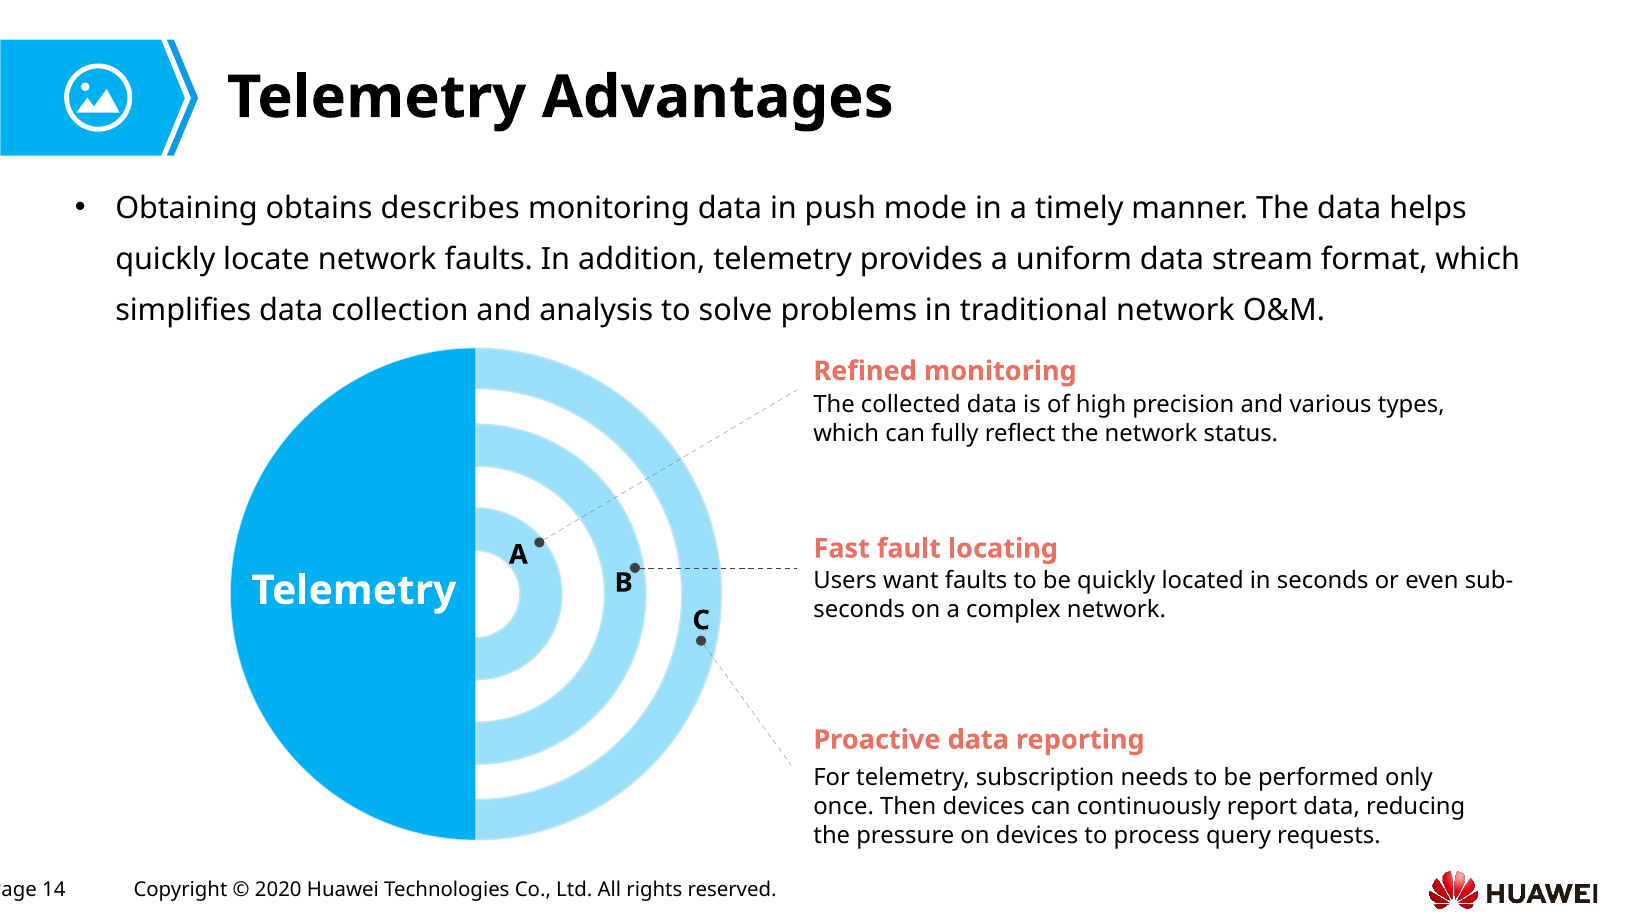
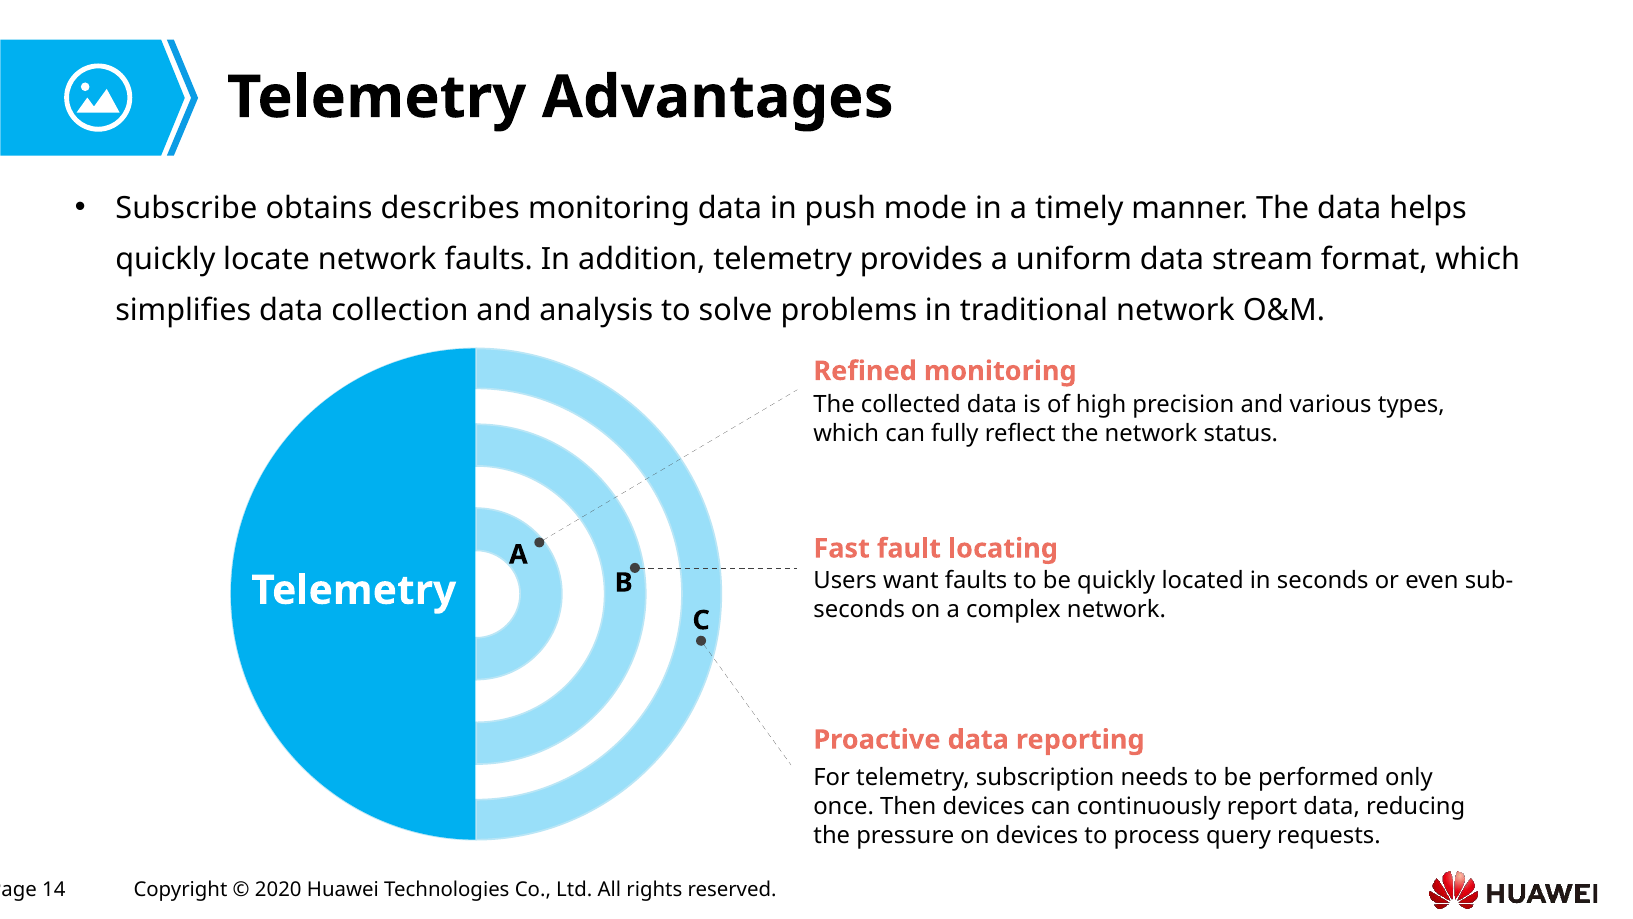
Obtaining: Obtaining -> Subscribe
